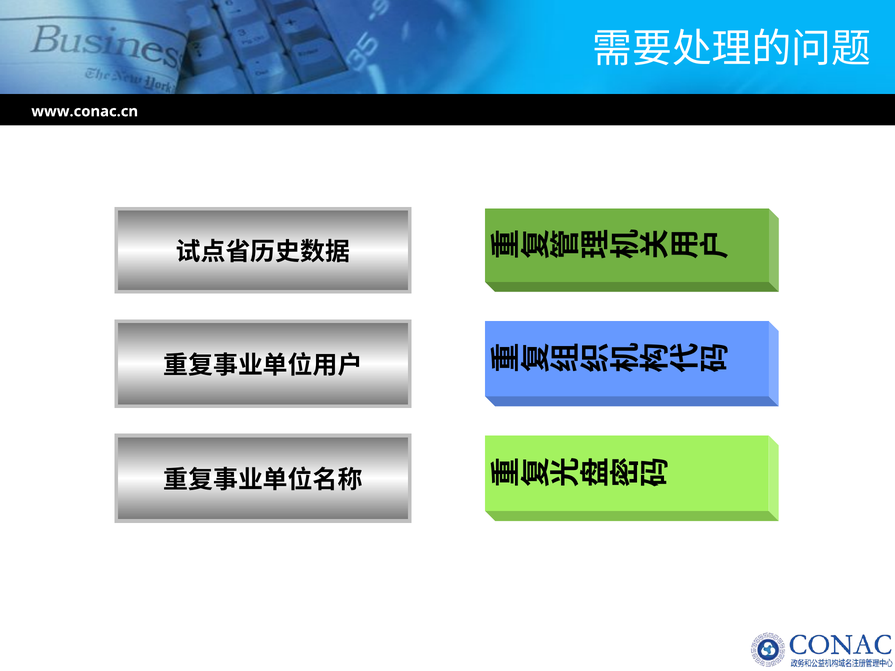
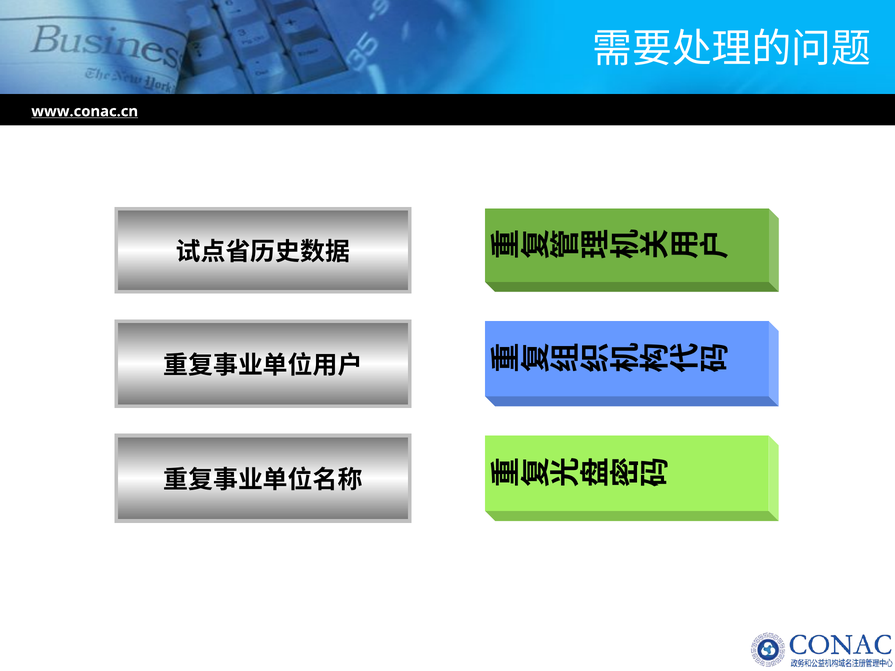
www.conac.cn underline: none -> present
